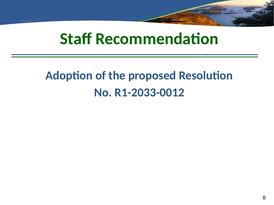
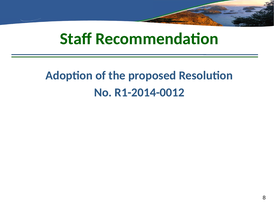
R1-2033-0012: R1-2033-0012 -> R1-2014-0012
